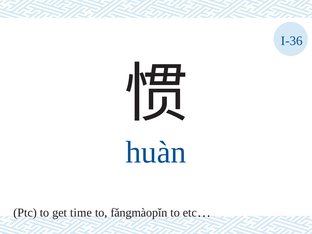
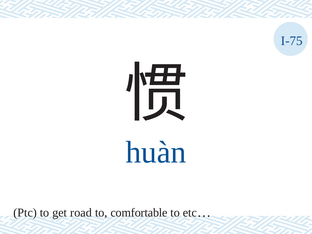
I-36: I-36 -> I-75
time: time -> road
fǎngmàopǐn: fǎngmàopǐn -> comfortable
